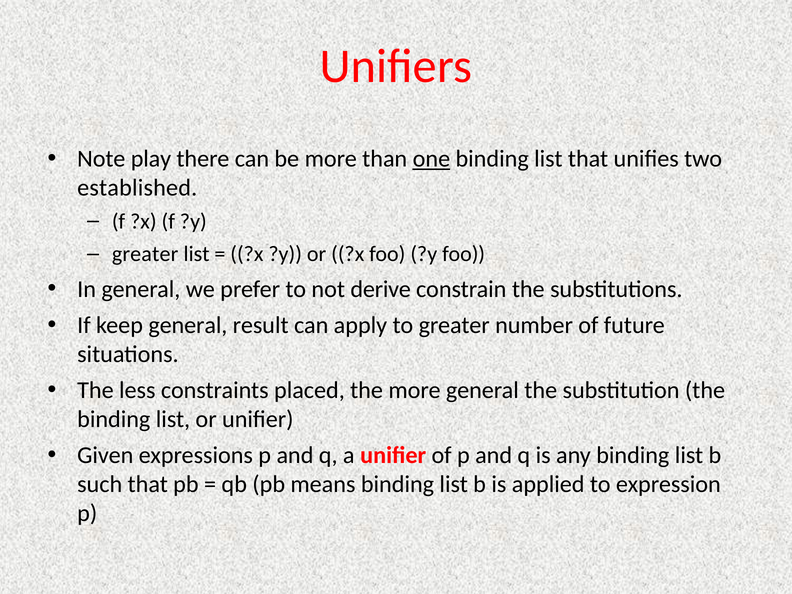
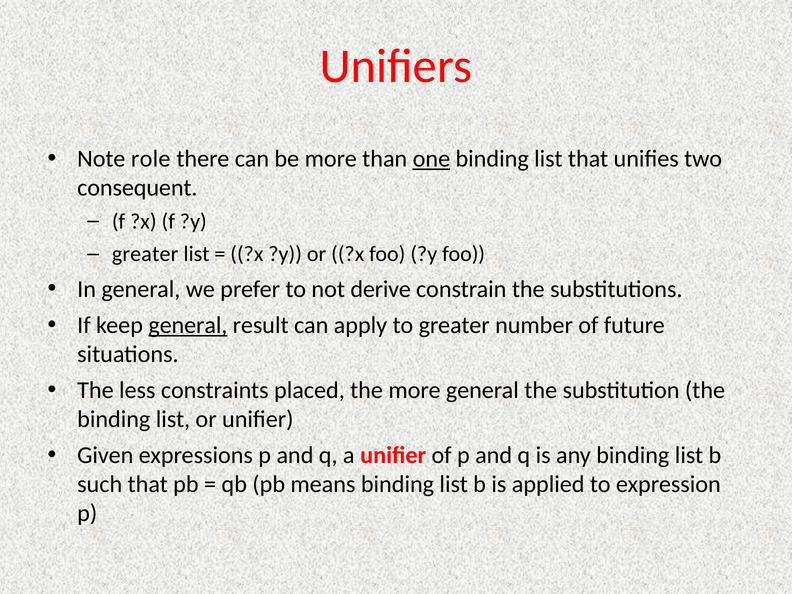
play: play -> role
established: established -> consequent
general at (188, 325) underline: none -> present
